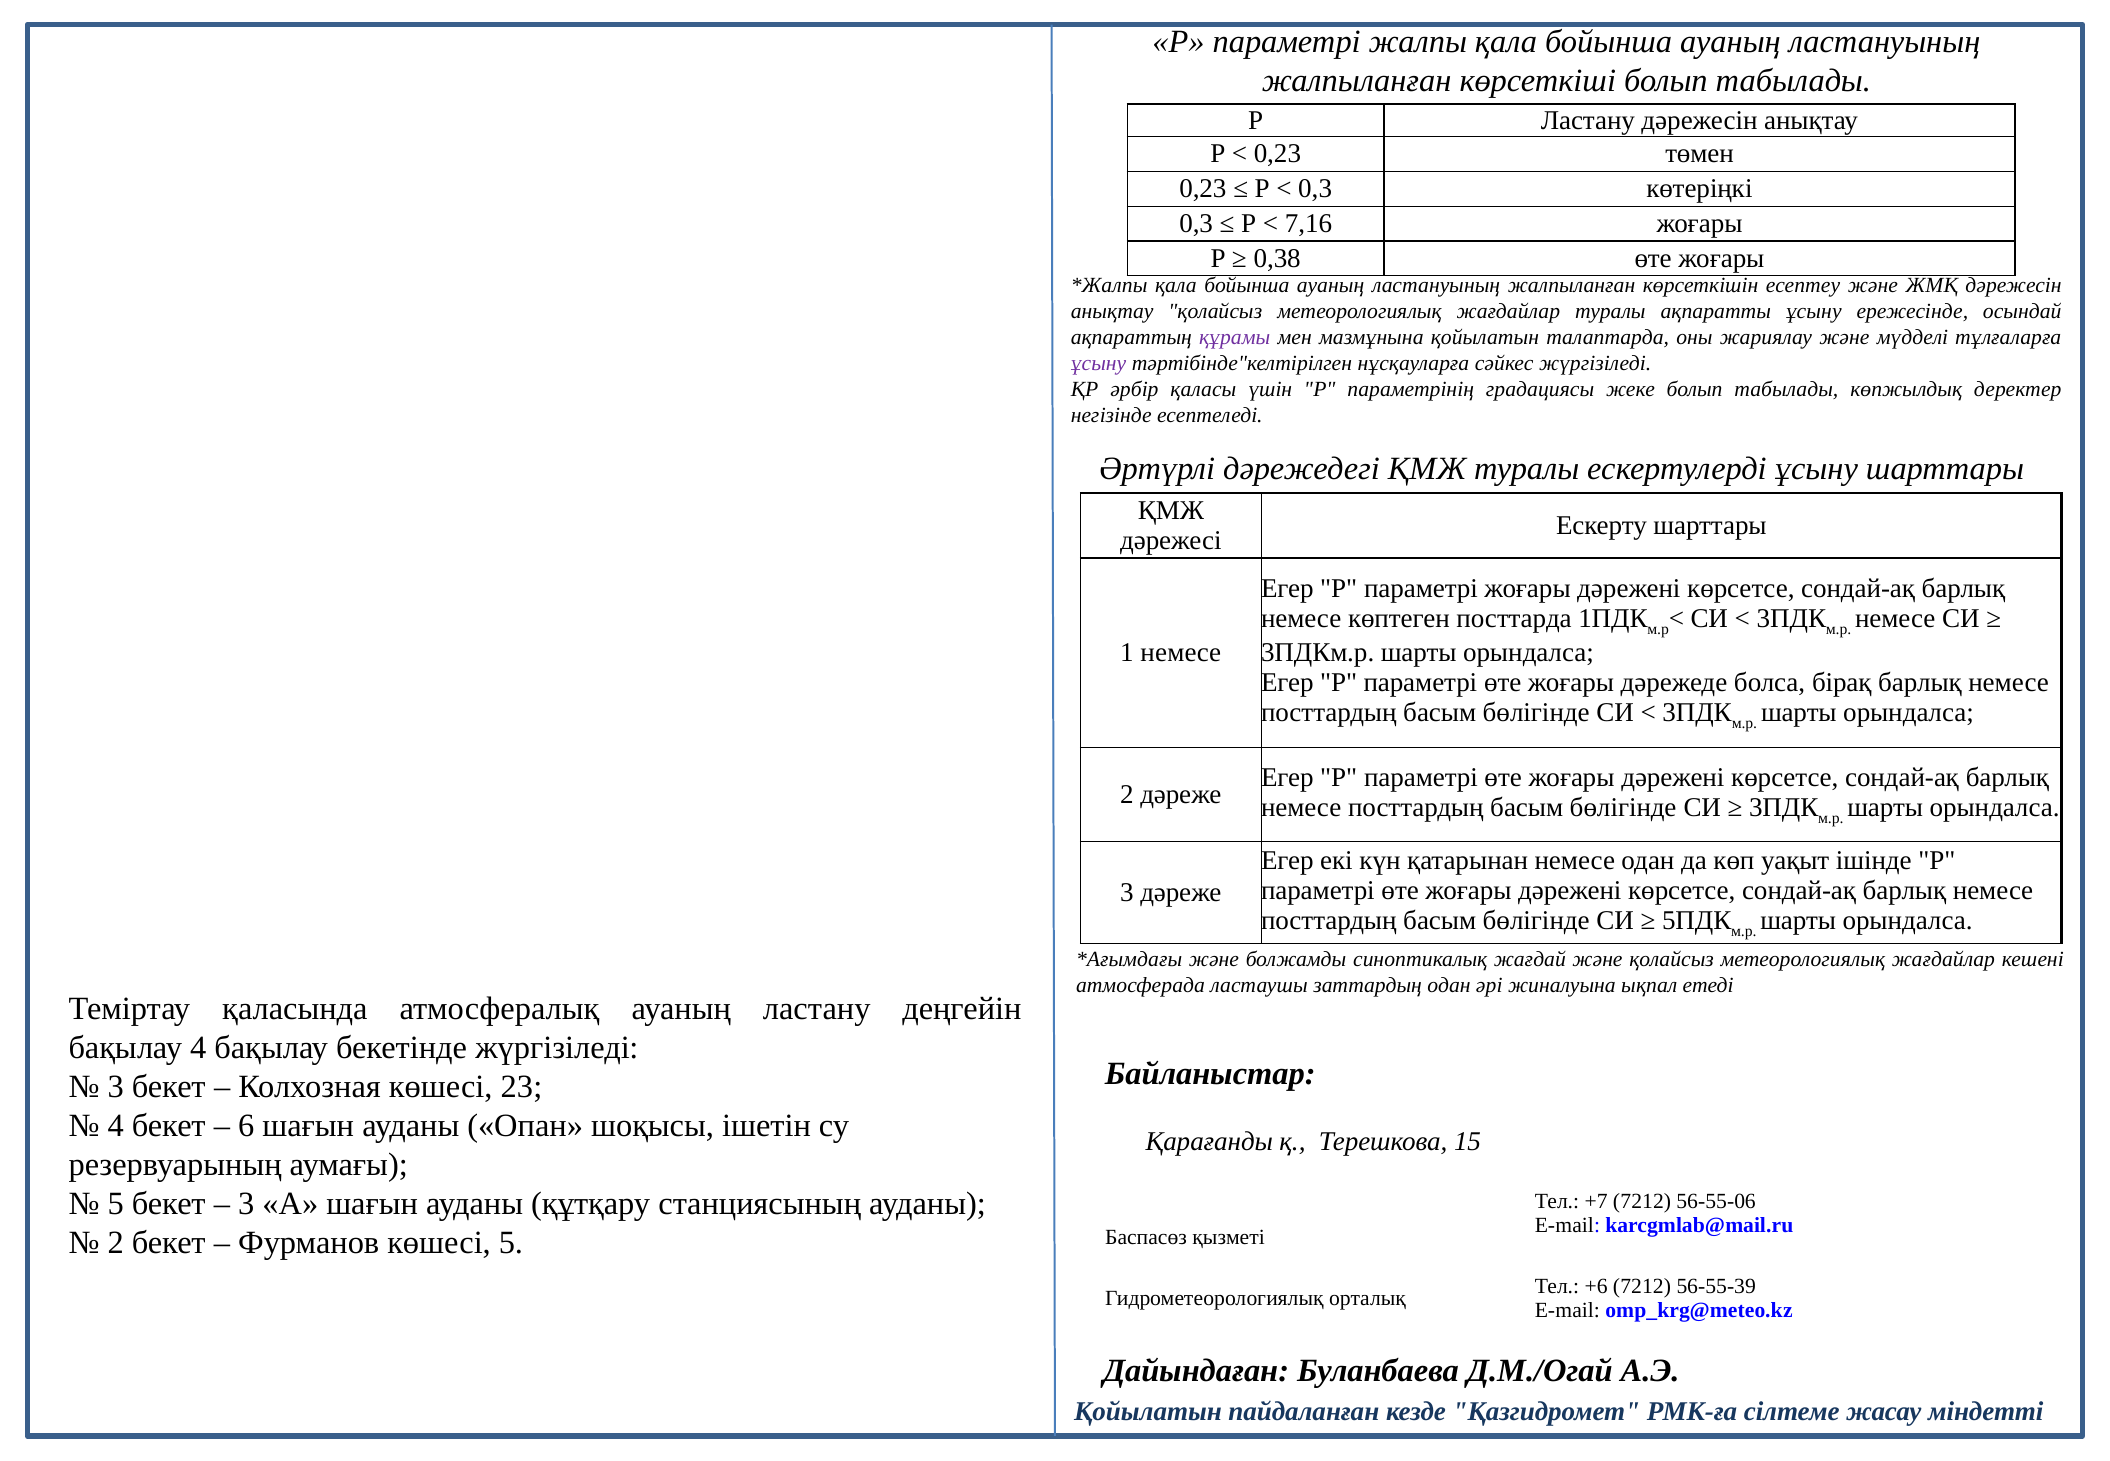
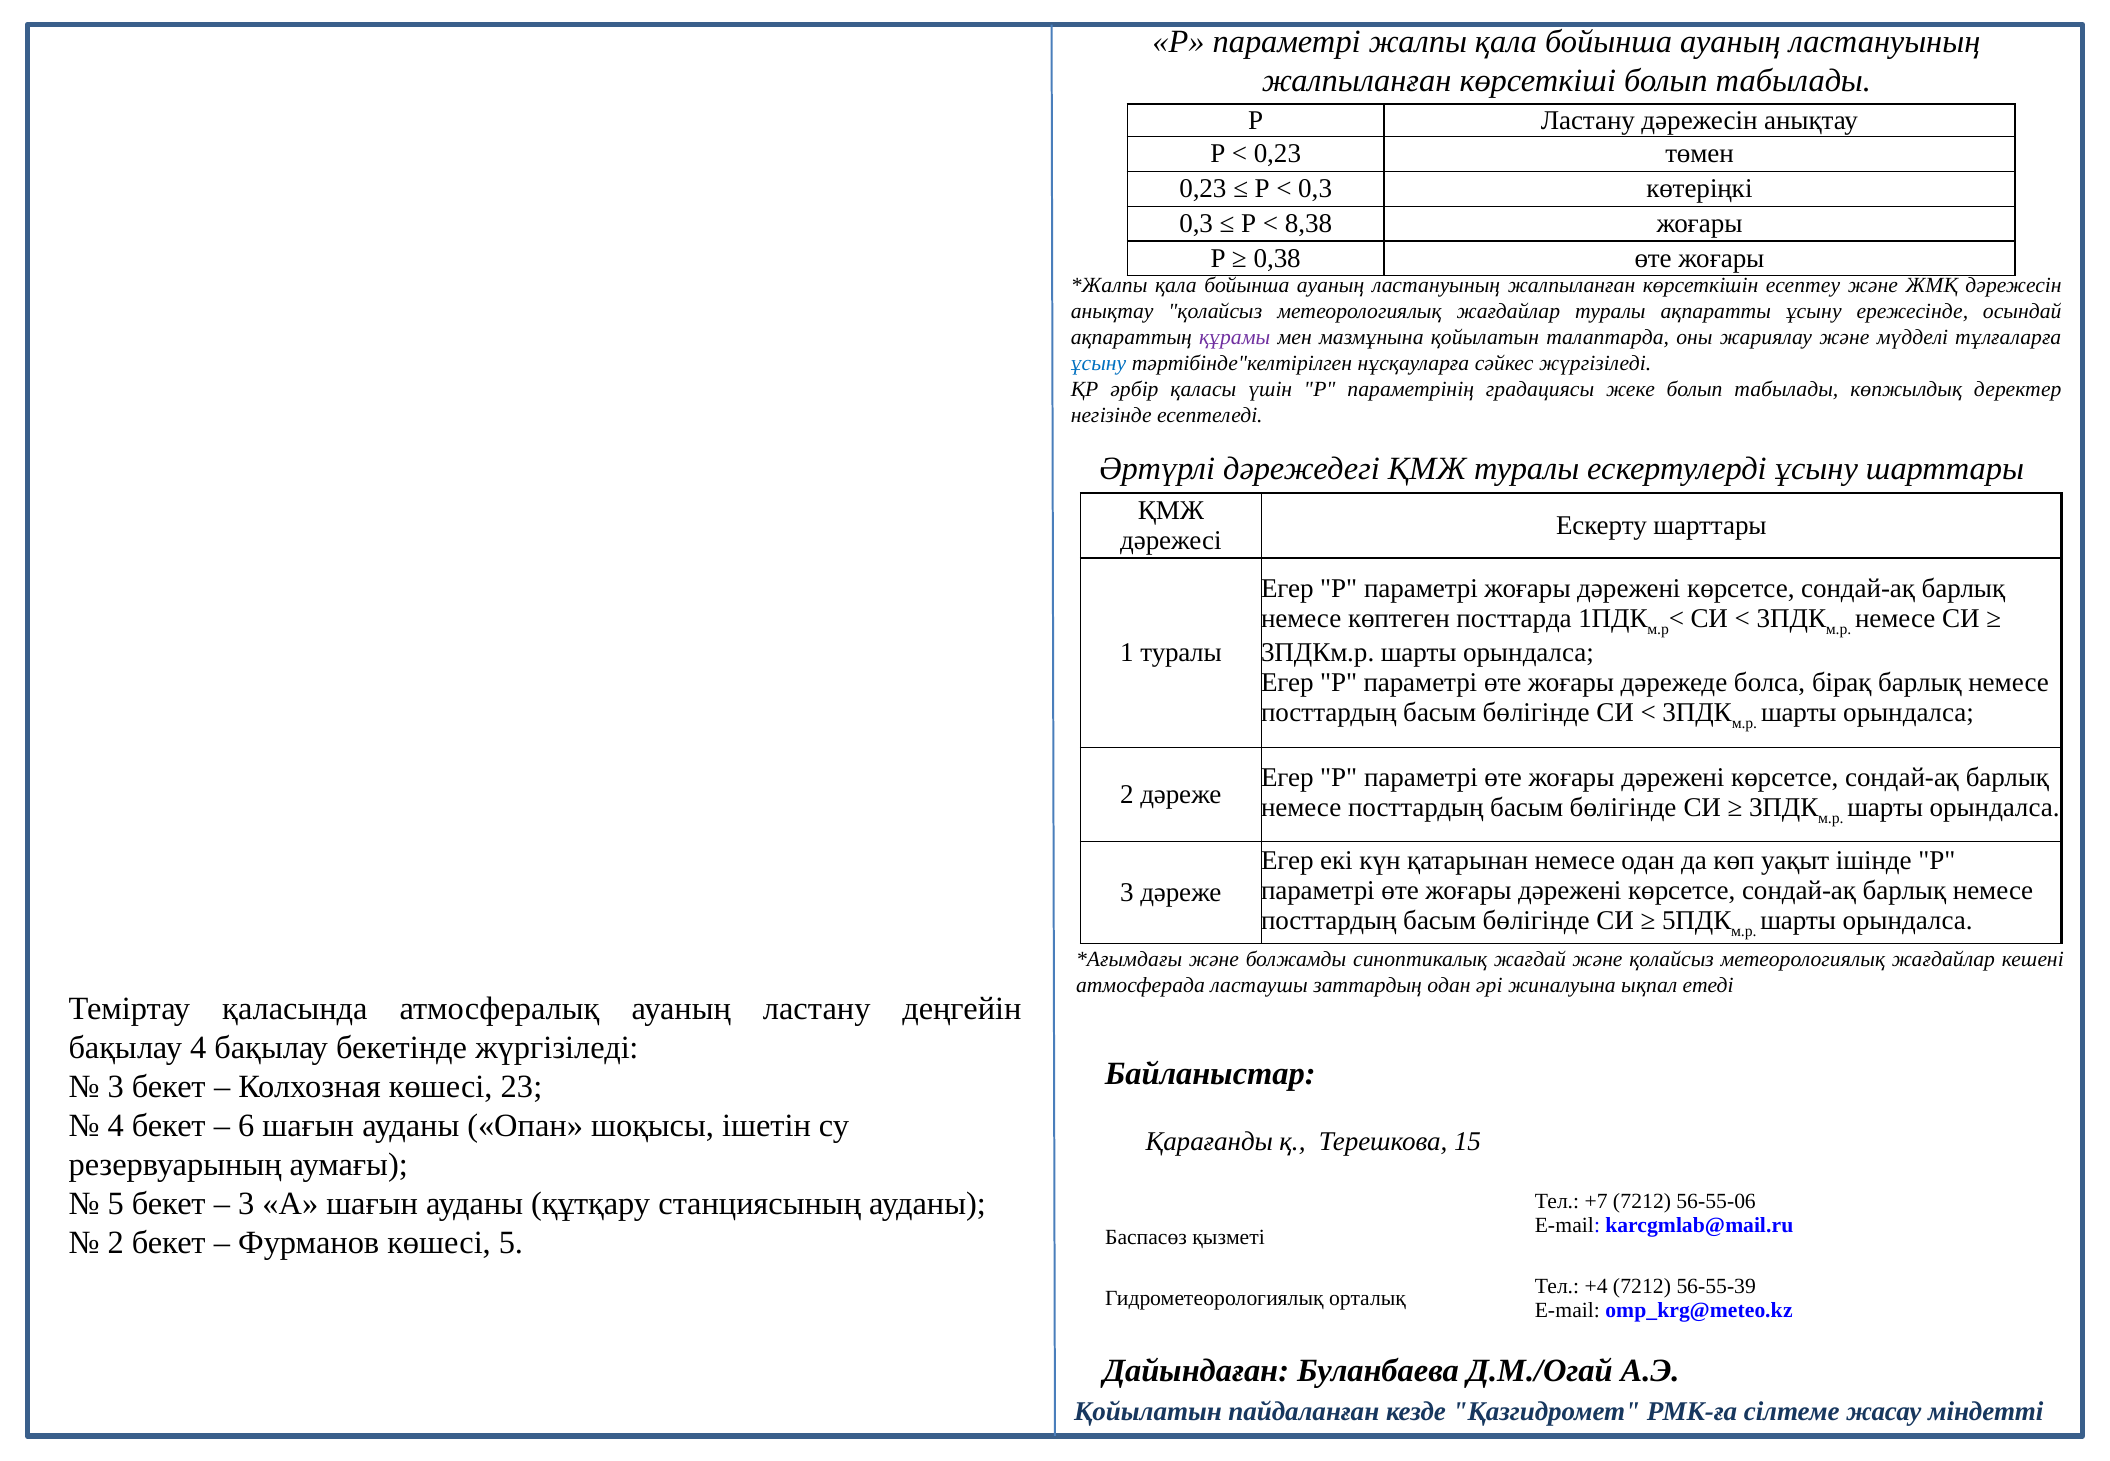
7,16: 7,16 -> 8,38
ұсыну at (1099, 363) colour: purple -> blue
1 немесе: немесе -> туралы
+6: +6 -> +4
